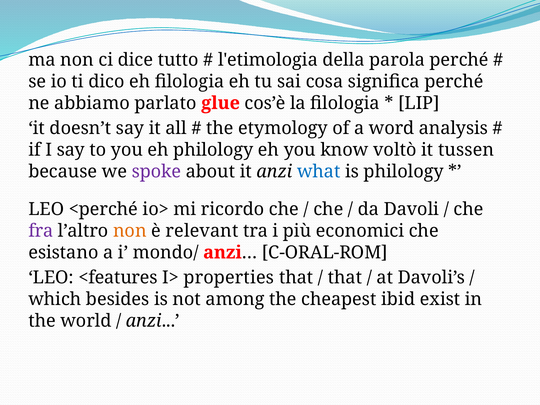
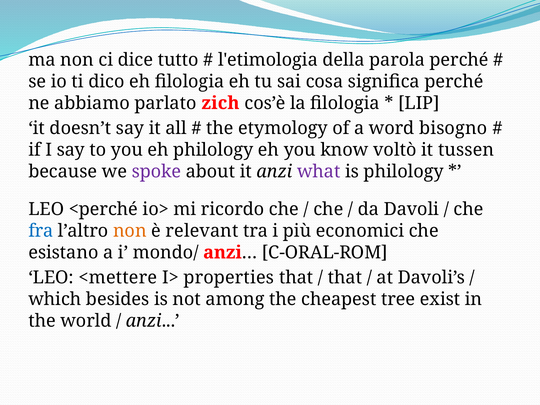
glue: glue -> zich
analysis: analysis -> bisogno
what colour: blue -> purple
fra colour: purple -> blue
<features: <features -> <mettere
ibid: ibid -> tree
